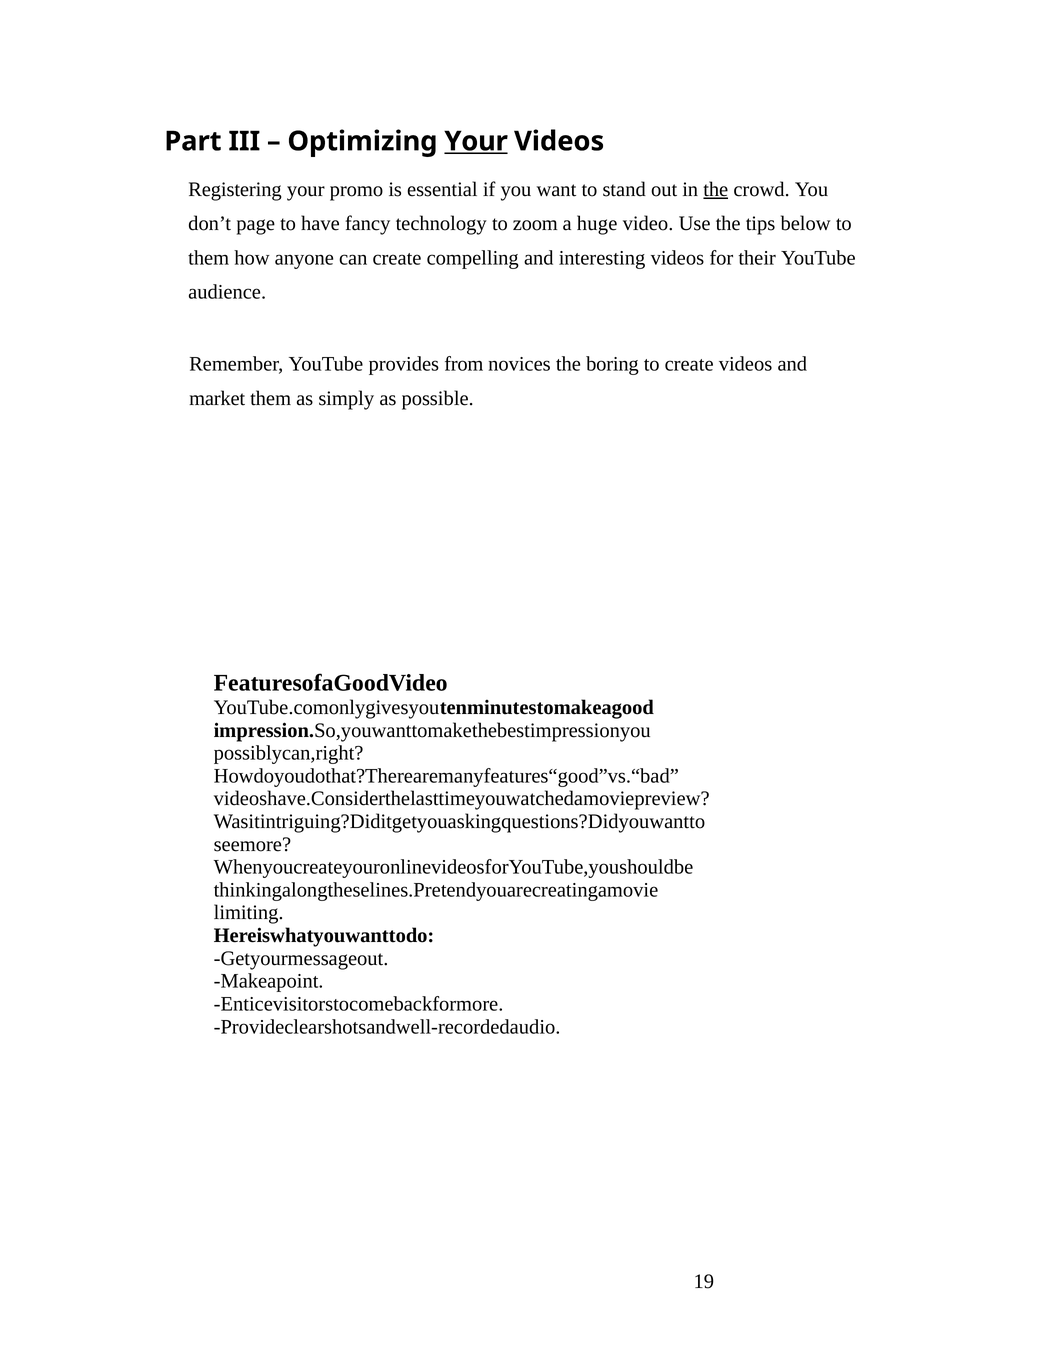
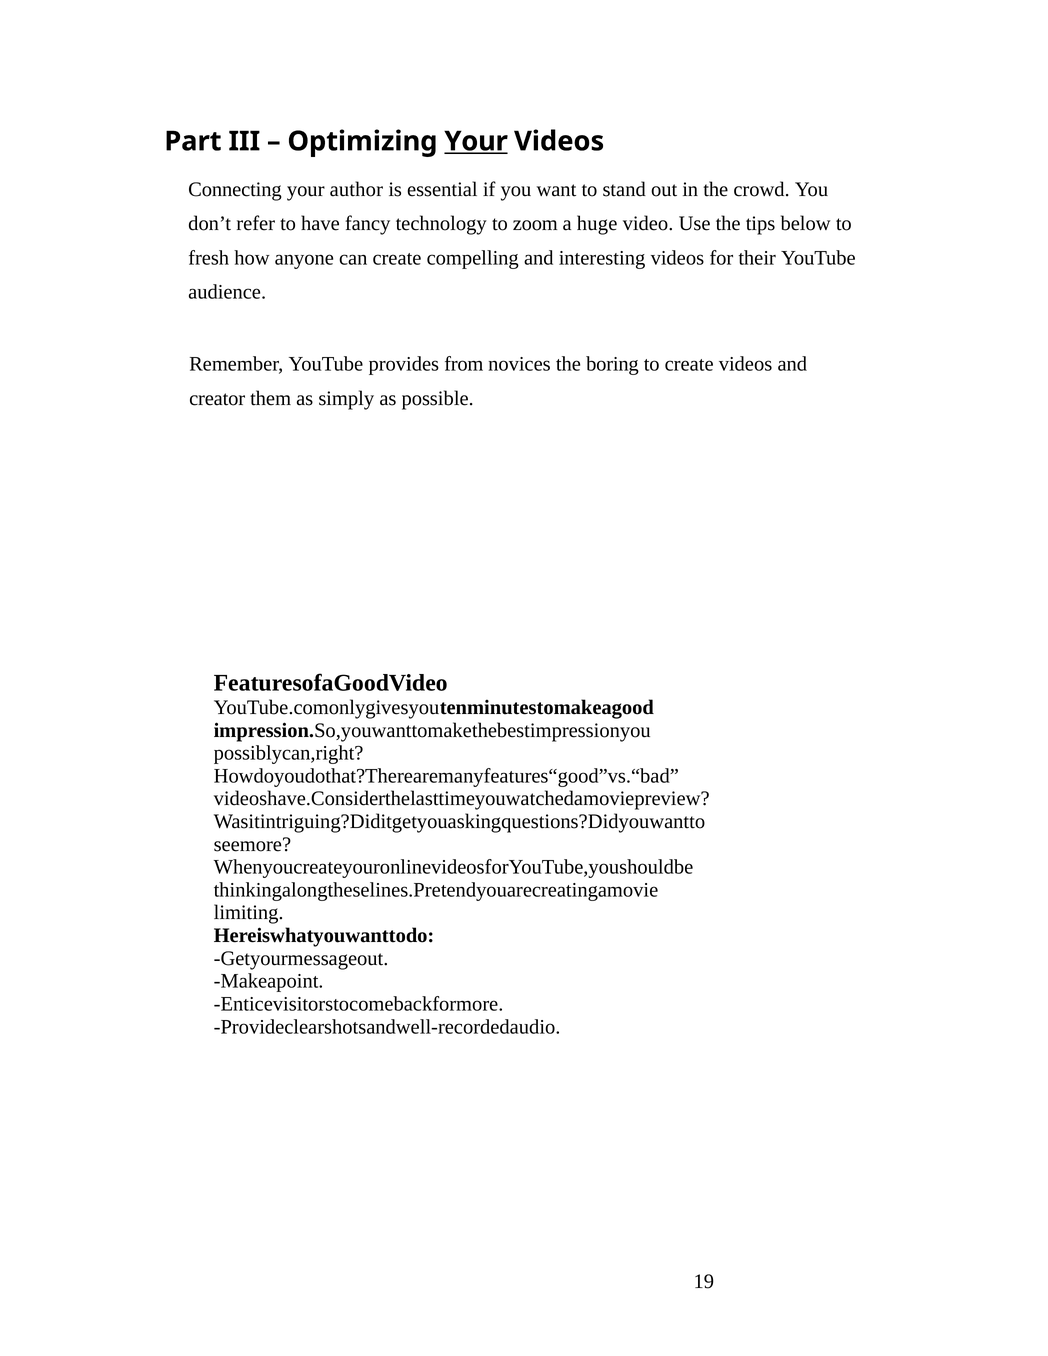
Registering: Registering -> Connecting
promo: promo -> author
the at (716, 189) underline: present -> none
page: page -> refer
them at (209, 258): them -> fresh
market: market -> creator
